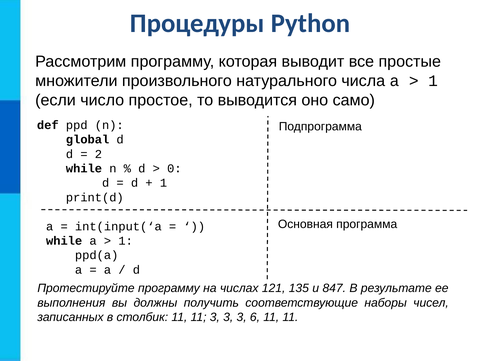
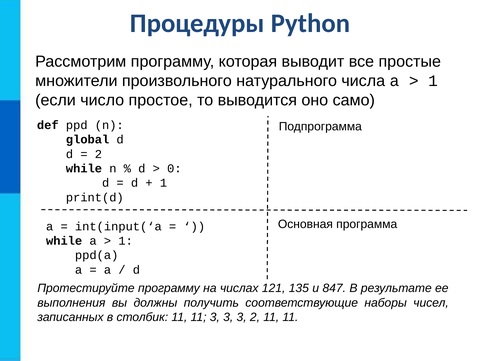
3 6: 6 -> 2
